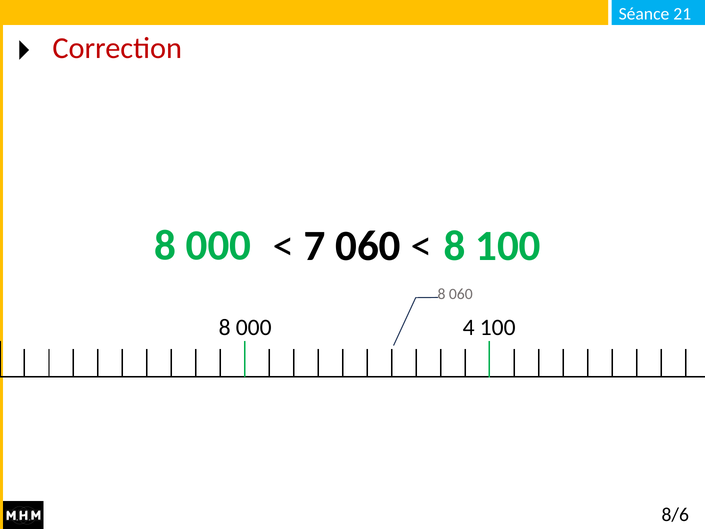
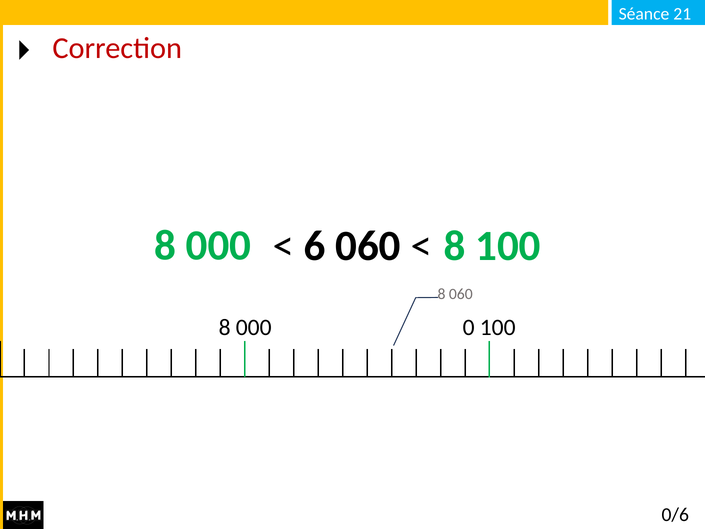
7: 7 -> 6
4: 4 -> 0
8/6: 8/6 -> 0/6
